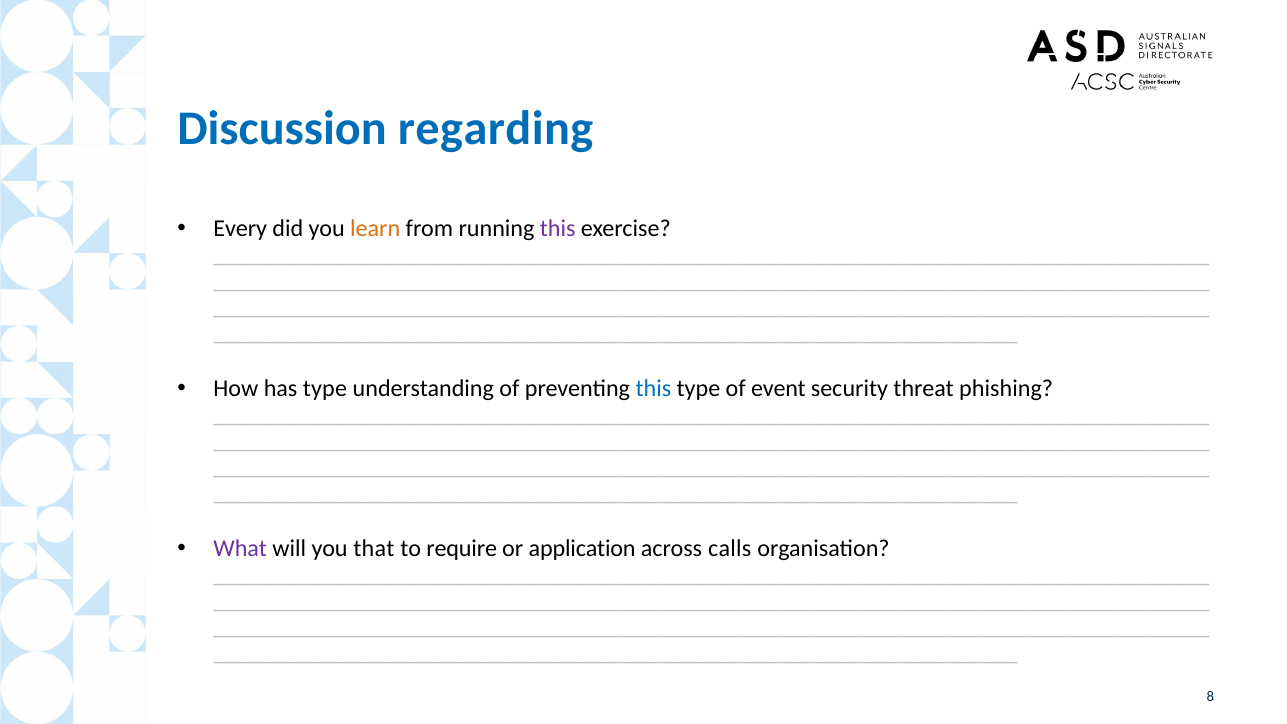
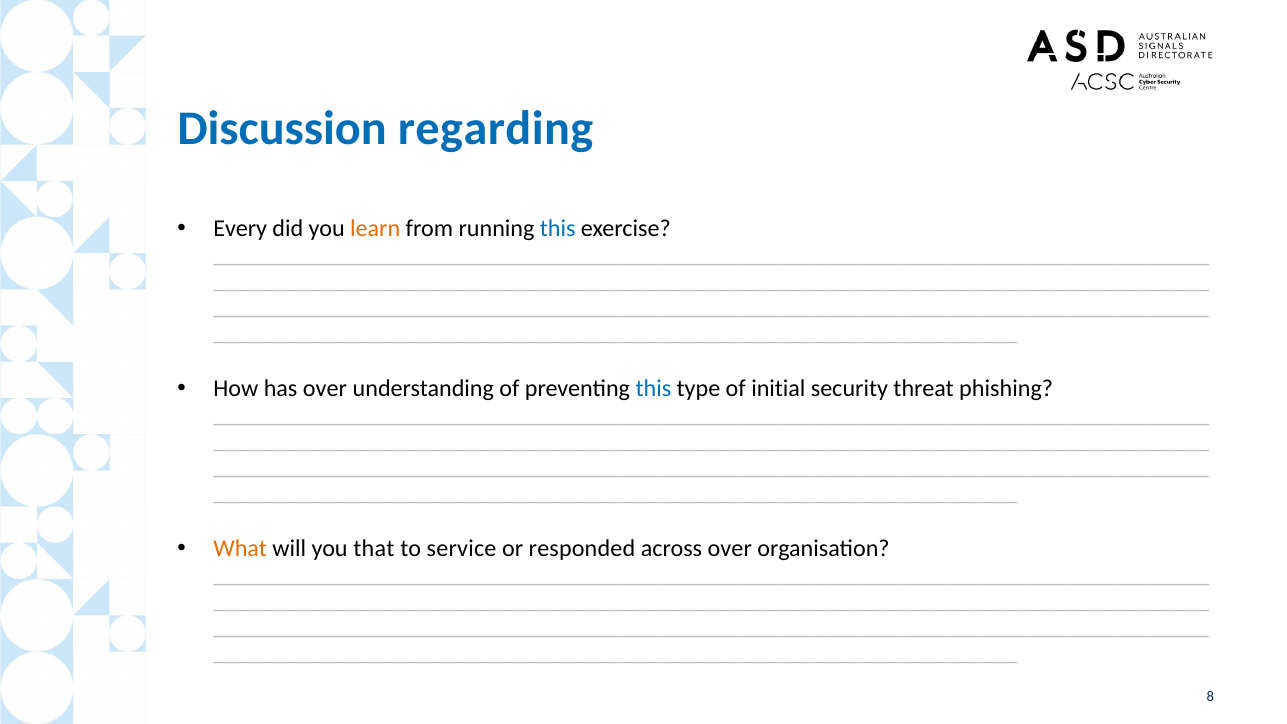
this at (558, 228) colour: purple -> blue
has type: type -> over
event: event -> initial
What colour: purple -> orange
require: require -> service
application: application -> responded
across calls: calls -> over
